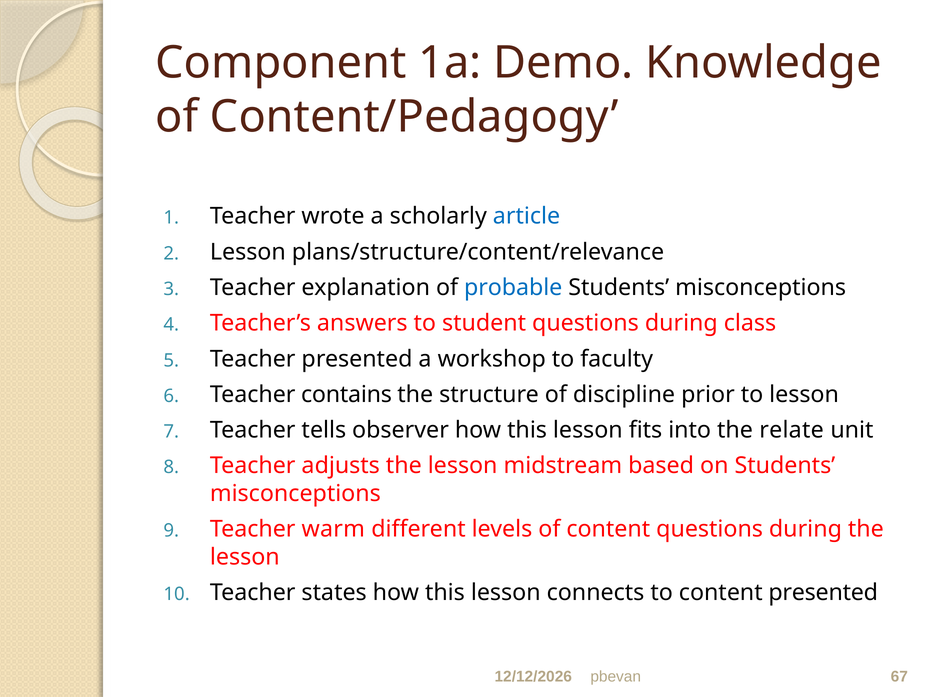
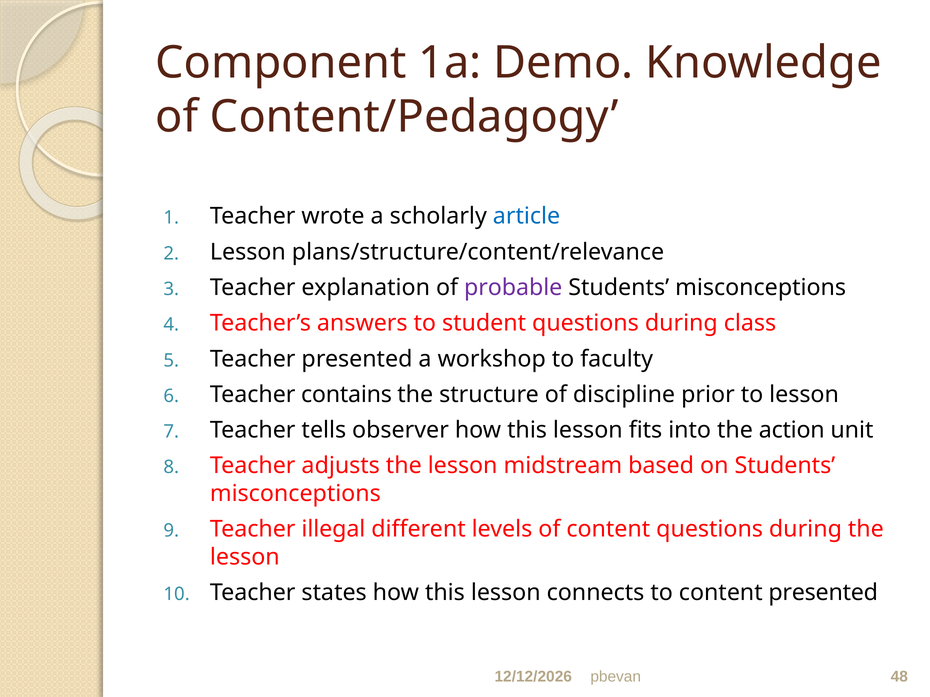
probable colour: blue -> purple
relate: relate -> action
warm: warm -> illegal
67: 67 -> 48
